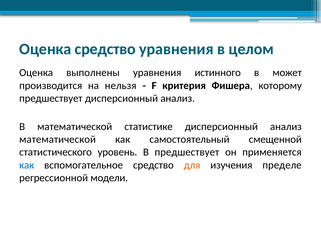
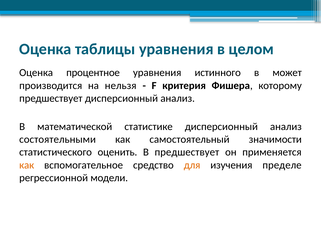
Оценка средство: средство -> таблицы
выполнены: выполнены -> процентное
математической at (58, 140): математической -> состоятельными
смещенной: смещенной -> значимости
уровень: уровень -> оценить
как at (27, 166) colour: blue -> orange
